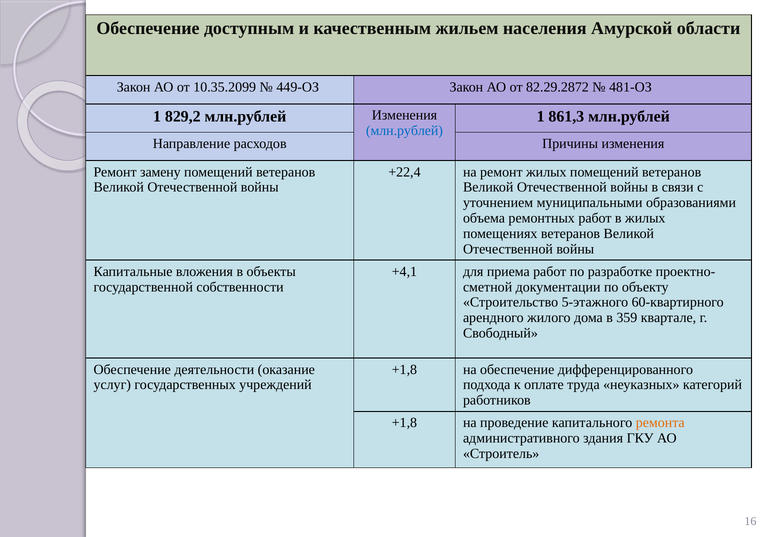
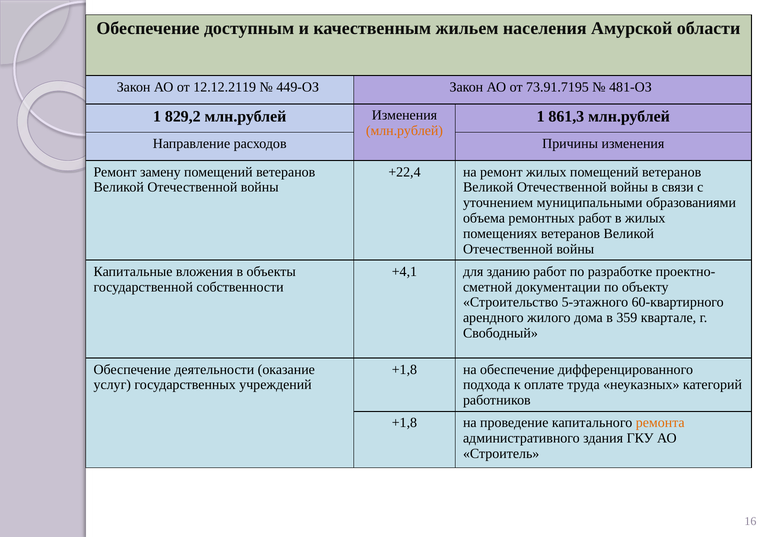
10.35.2099: 10.35.2099 -> 12.12.2119
82.29.2872: 82.29.2872 -> 73.91.7195
млн.рублей at (404, 131) colour: blue -> orange
приема: приема -> зданию
